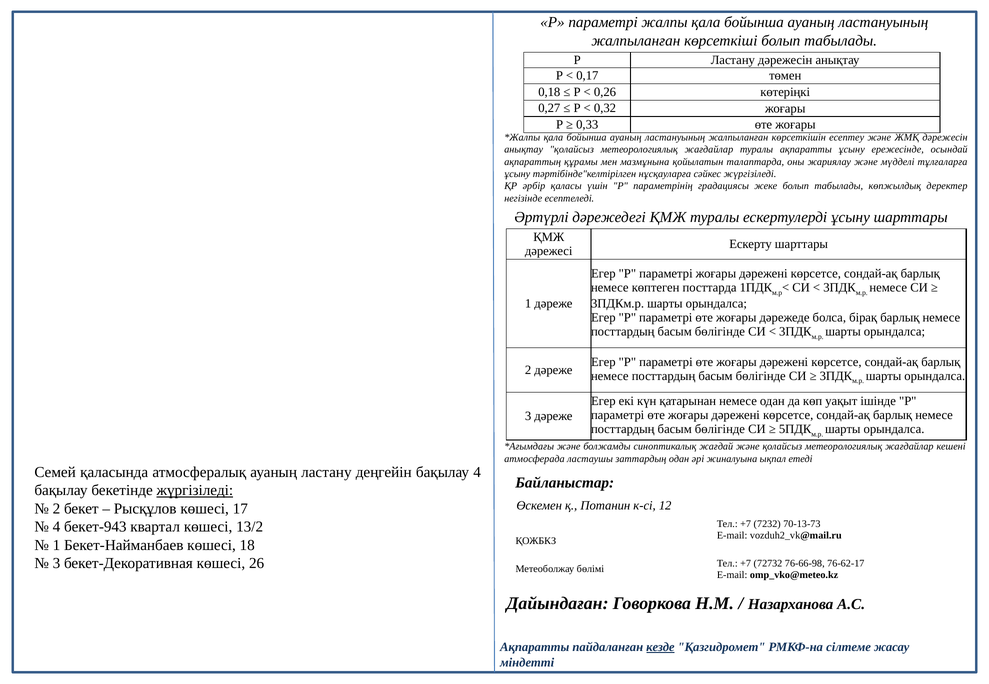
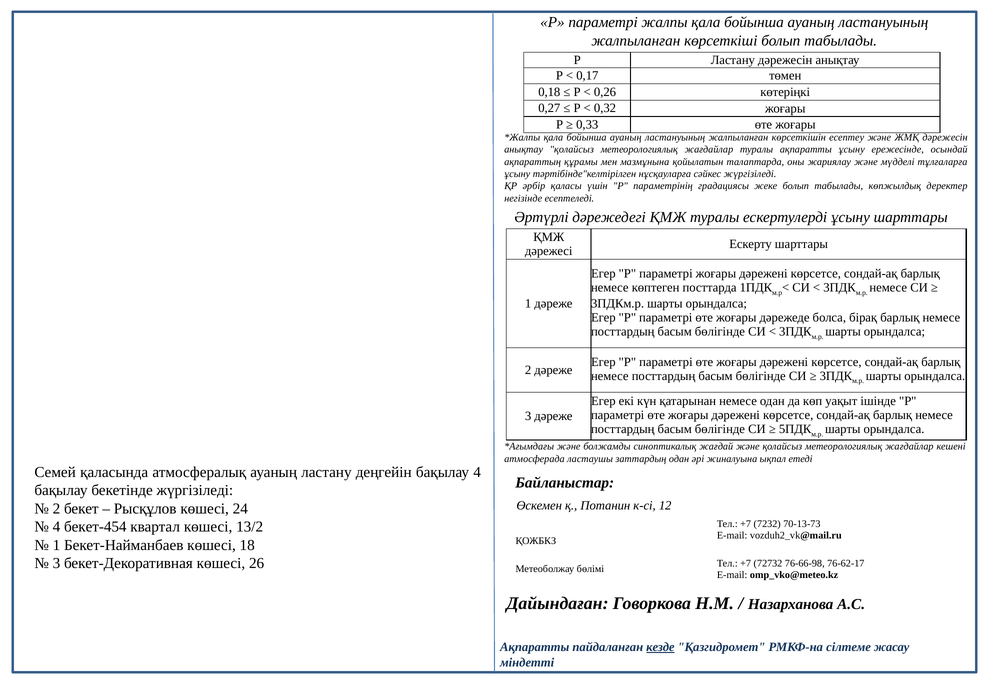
жүргізіледі at (195, 491) underline: present -> none
17: 17 -> 24
бекет-943: бекет-943 -> бекет-454
